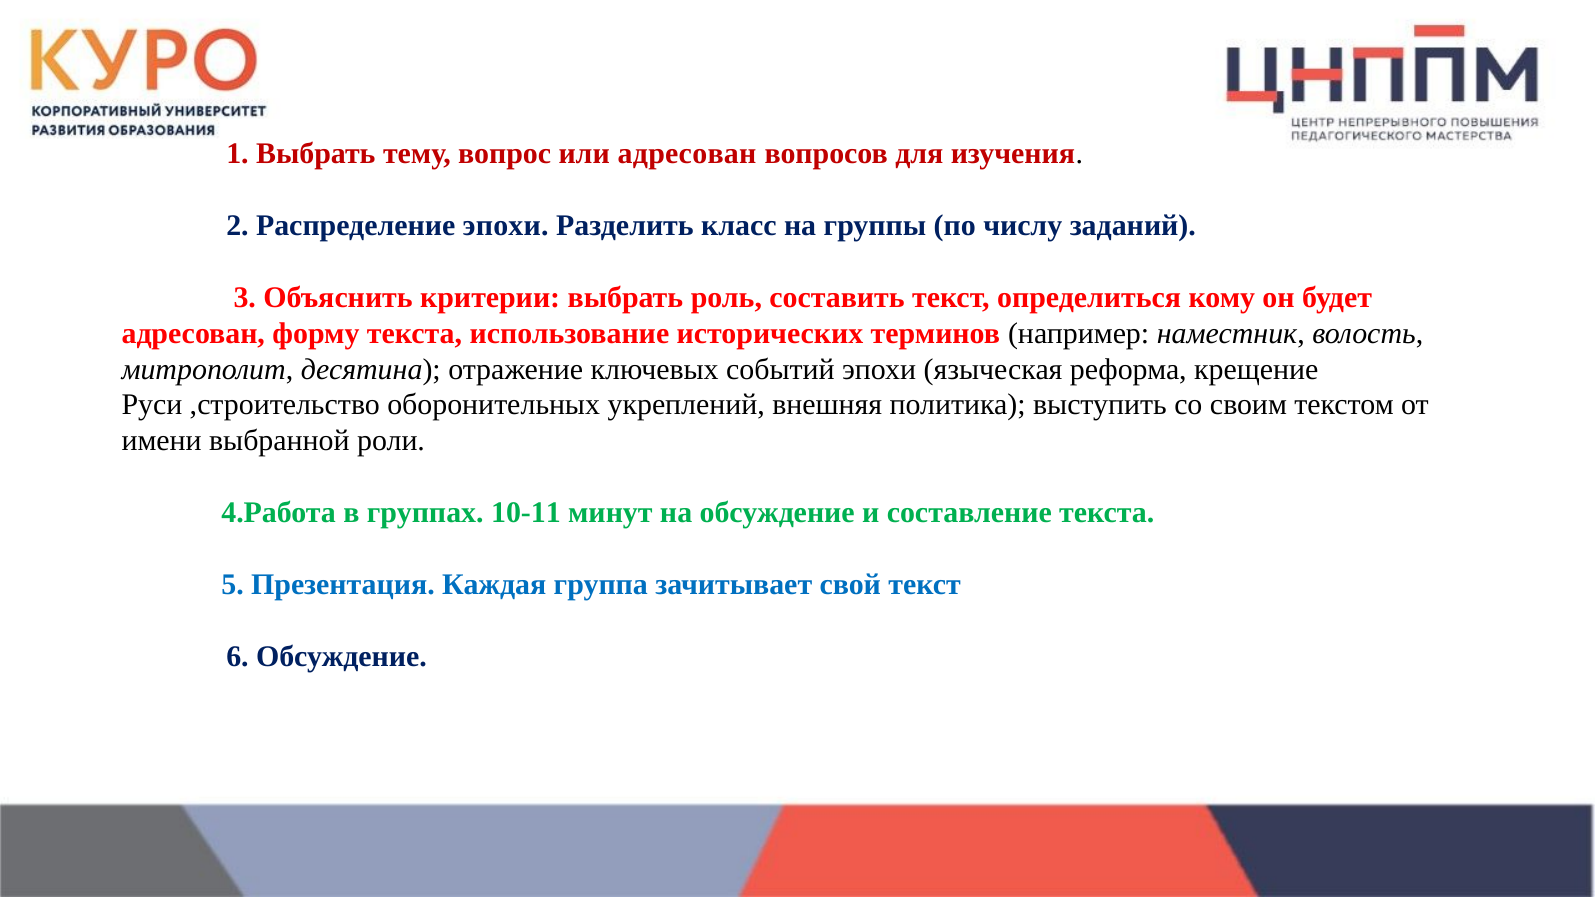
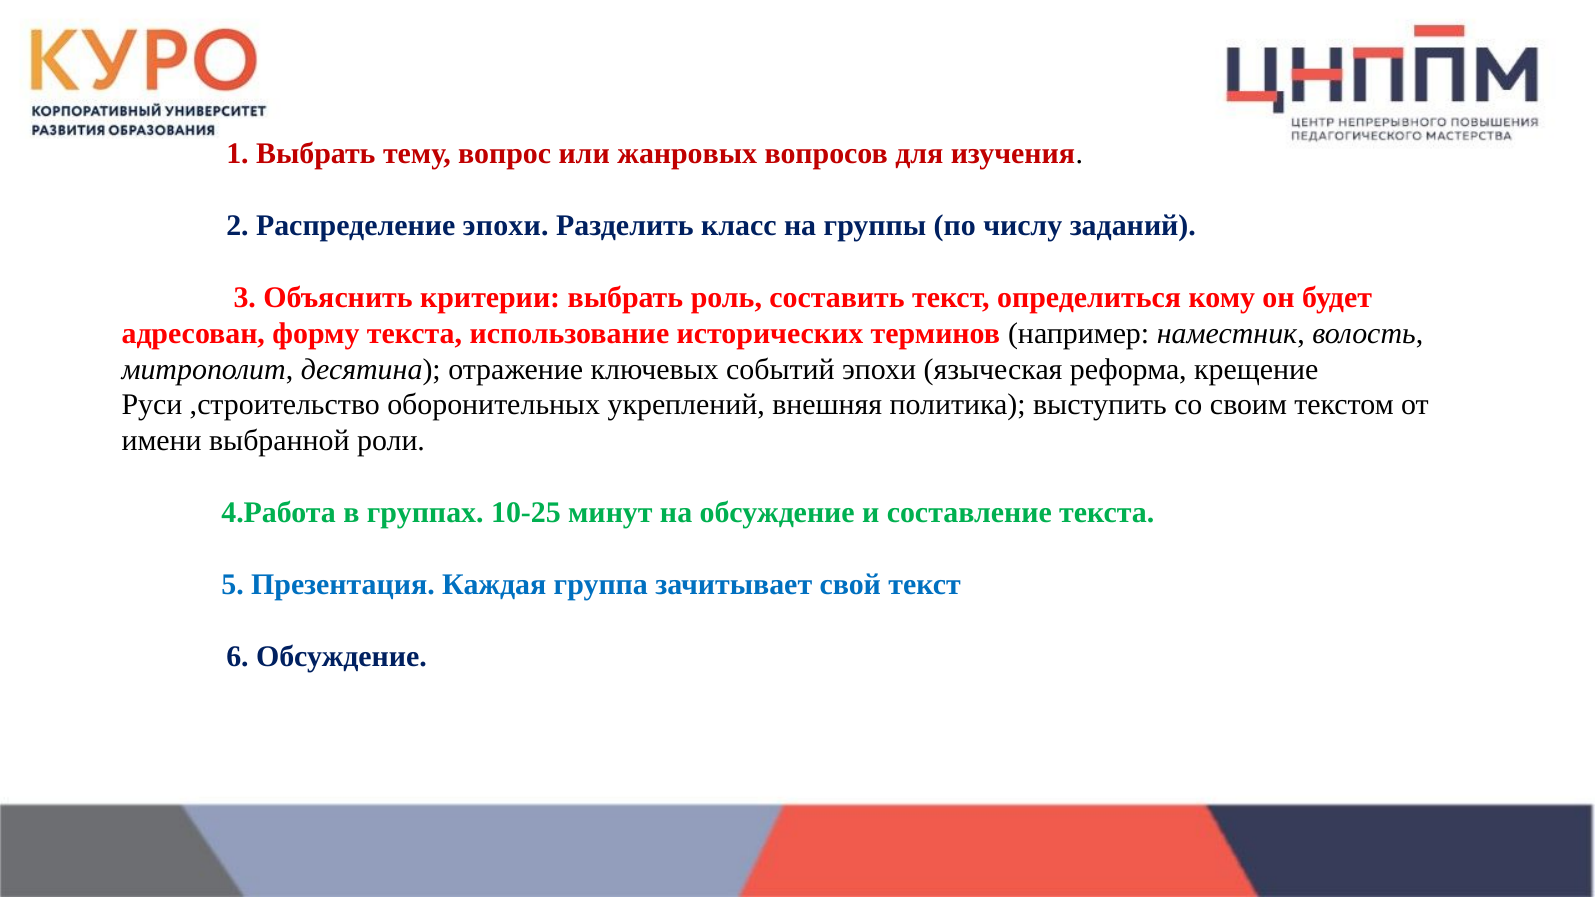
или адресован: адресован -> жанровых
10-11: 10-11 -> 10-25
